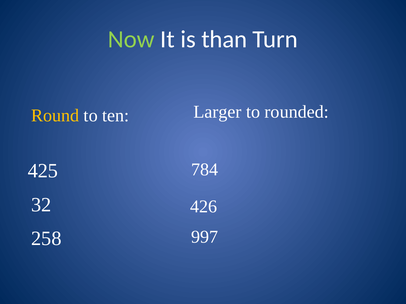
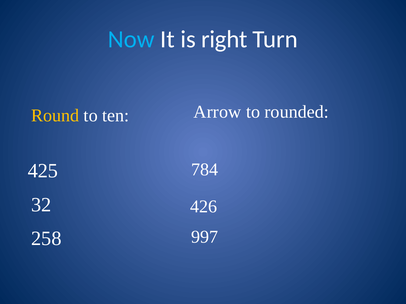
Now colour: light green -> light blue
than: than -> right
Larger: Larger -> Arrow
